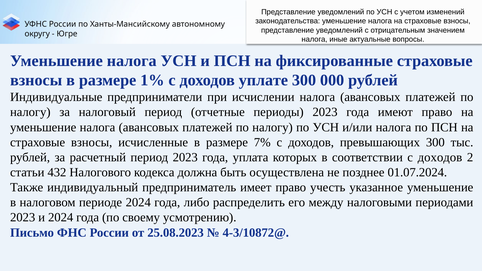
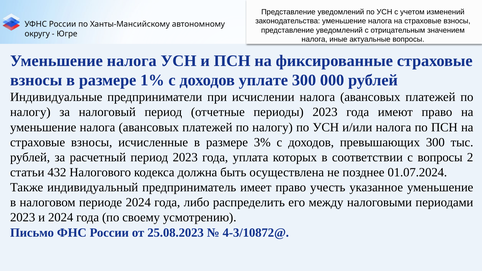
7%: 7% -> 3%
соответствии с доходов: доходов -> вопросы
